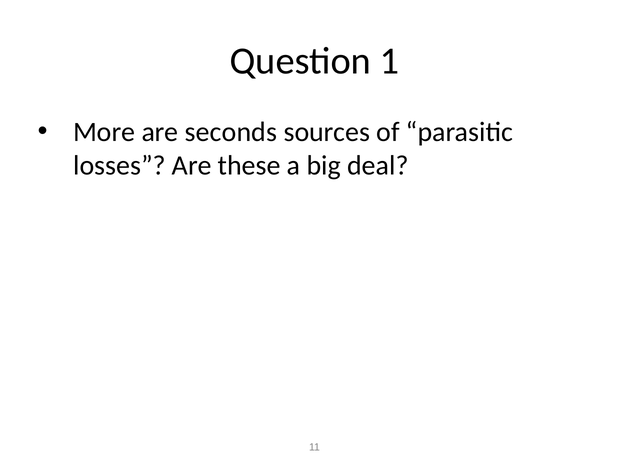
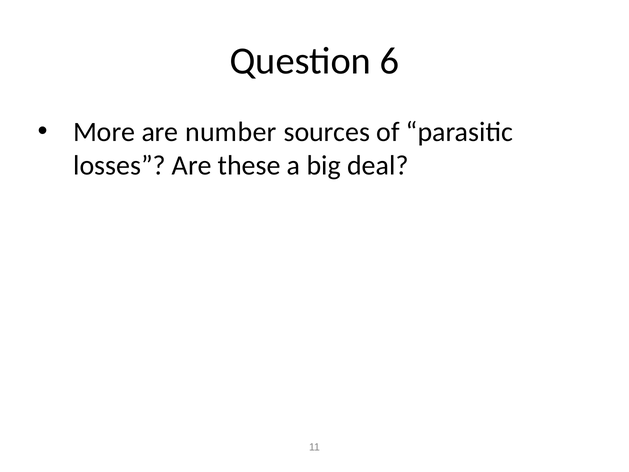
1: 1 -> 6
seconds: seconds -> number
